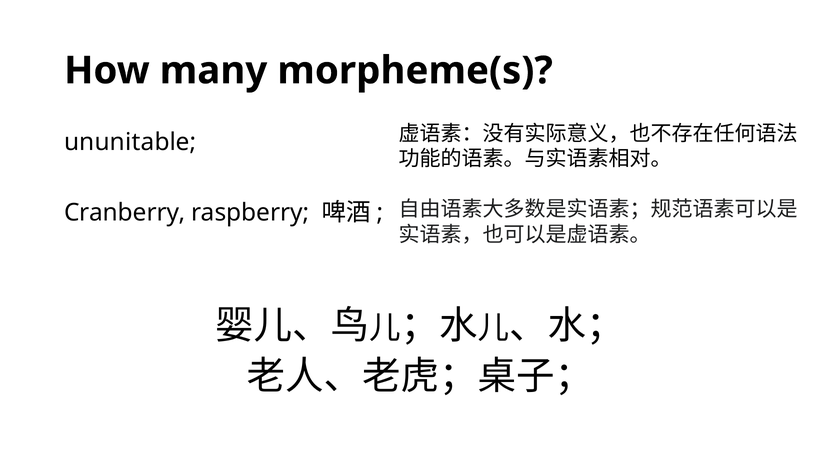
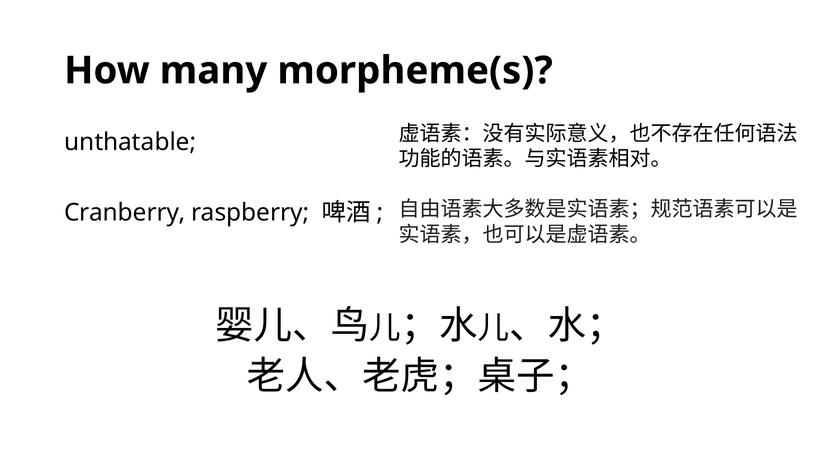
unit: unit -> that
